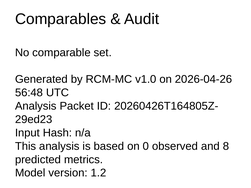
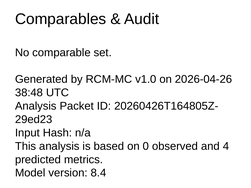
56:48: 56:48 -> 38:48
8: 8 -> 4
1.2: 1.2 -> 8.4
